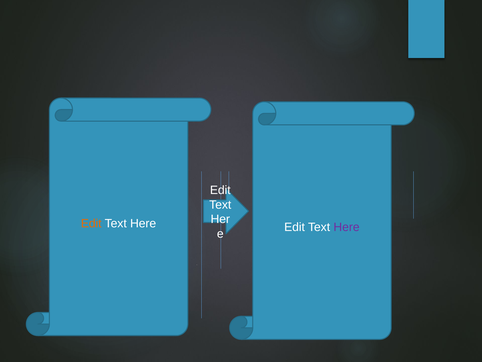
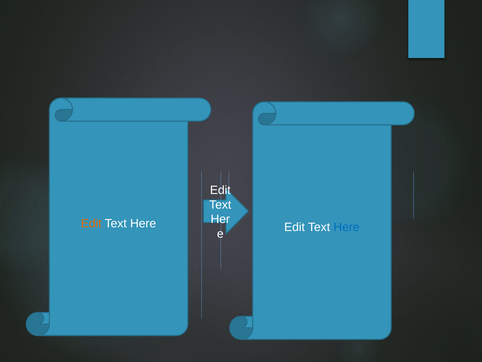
Here at (347, 227) colour: purple -> blue
